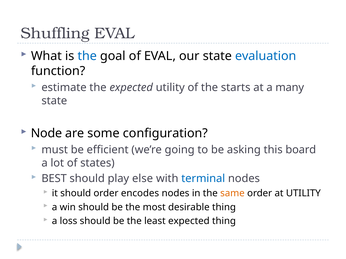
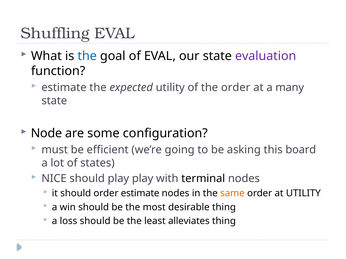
evaluation colour: blue -> purple
the starts: starts -> order
BEST: BEST -> NICE
play else: else -> play
terminal colour: blue -> black
order encodes: encodes -> estimate
least expected: expected -> alleviates
